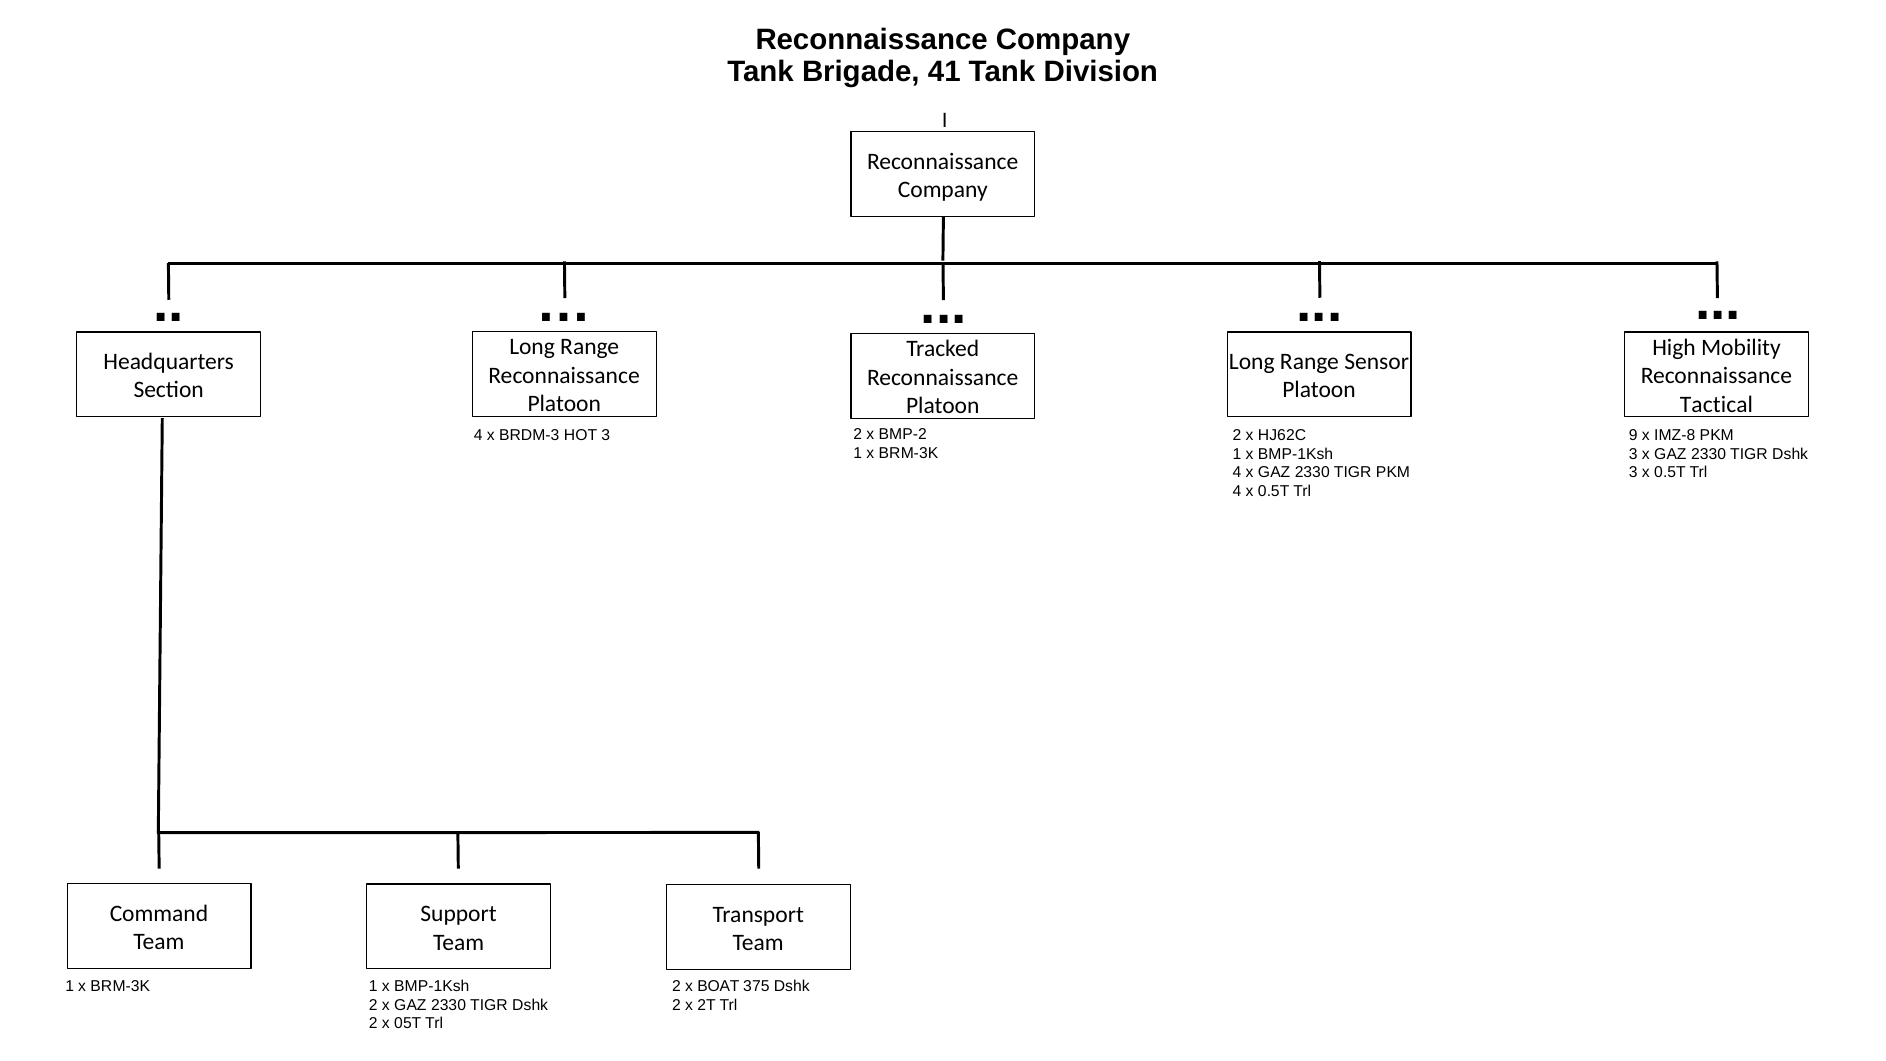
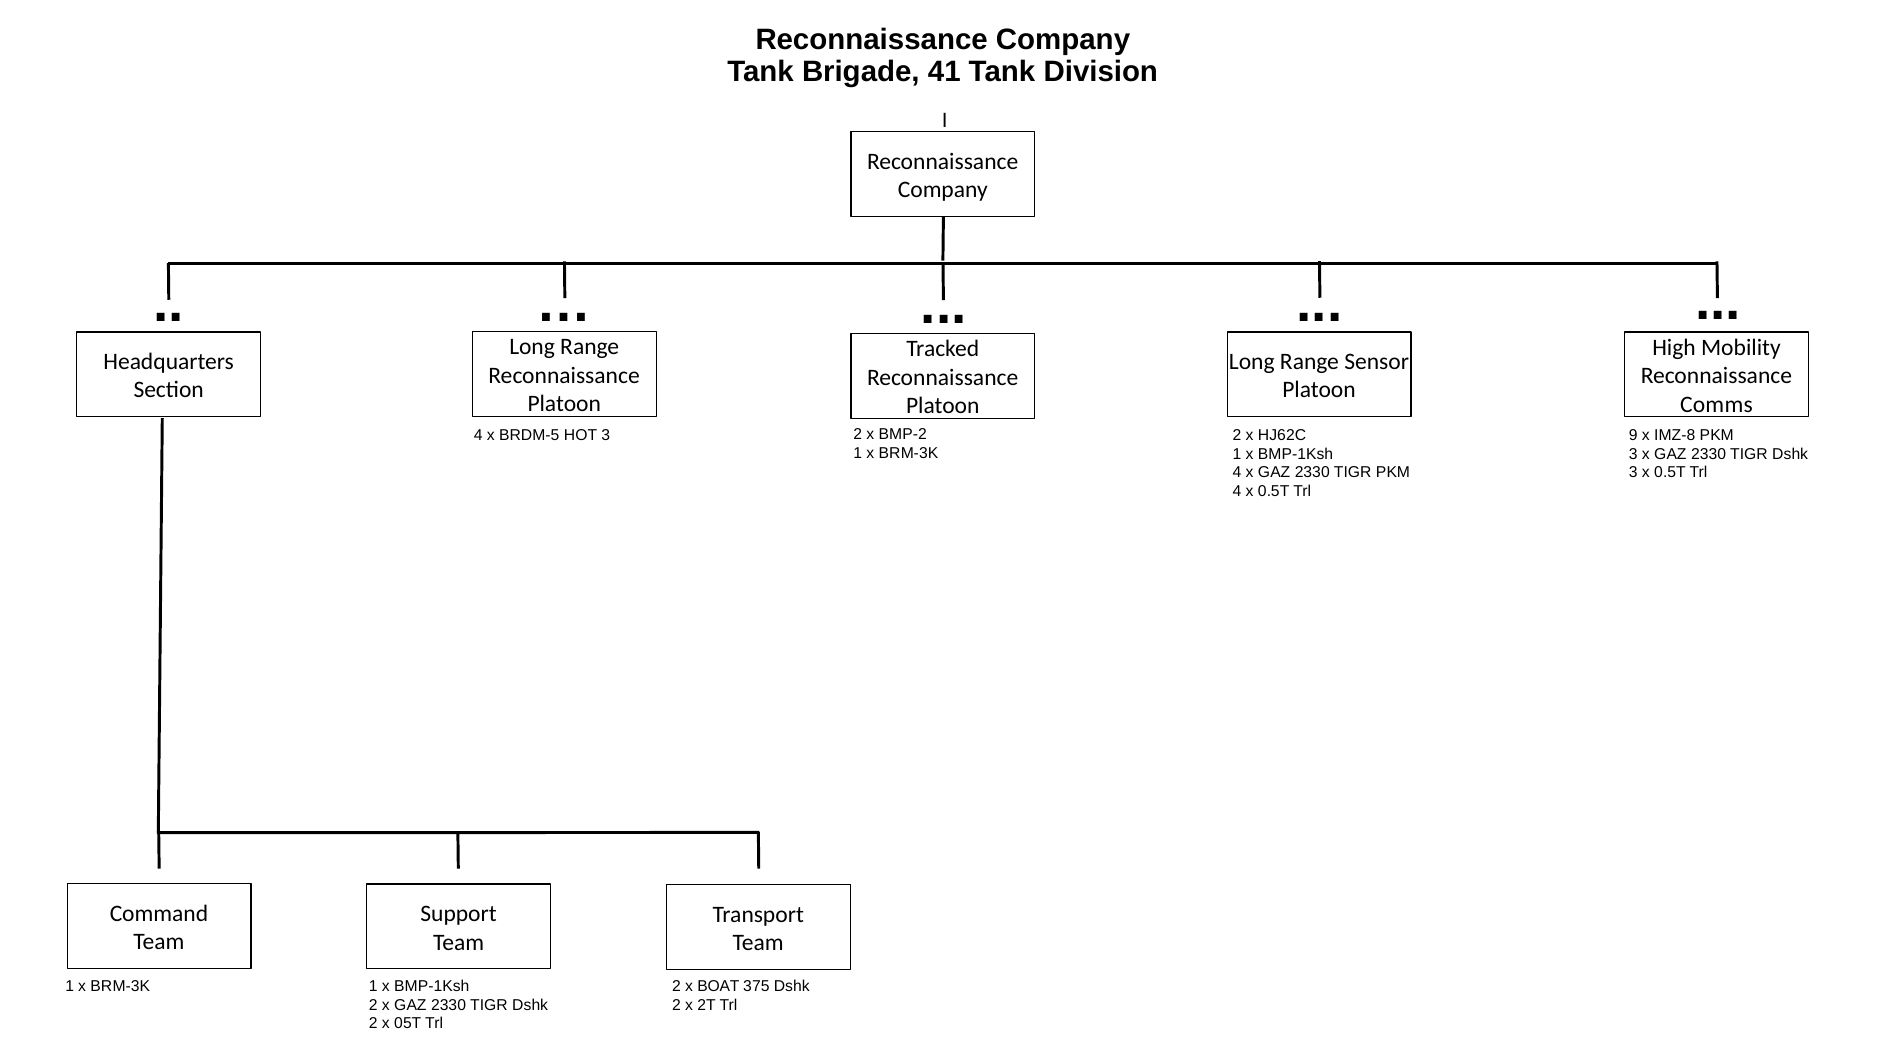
Tactical: Tactical -> Comms
BRDM-3: BRDM-3 -> BRDM-5
